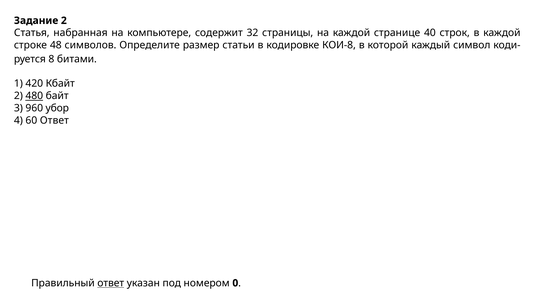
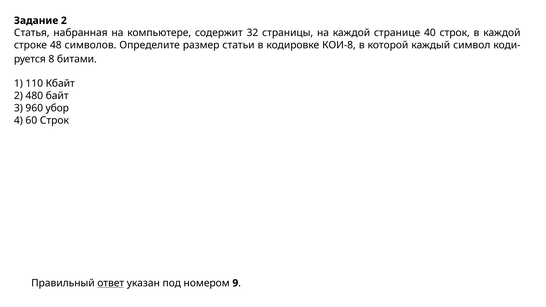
420: 420 -> 110
480 underline: present -> none
60 Ответ: Ответ -> Строк
0: 0 -> 9
